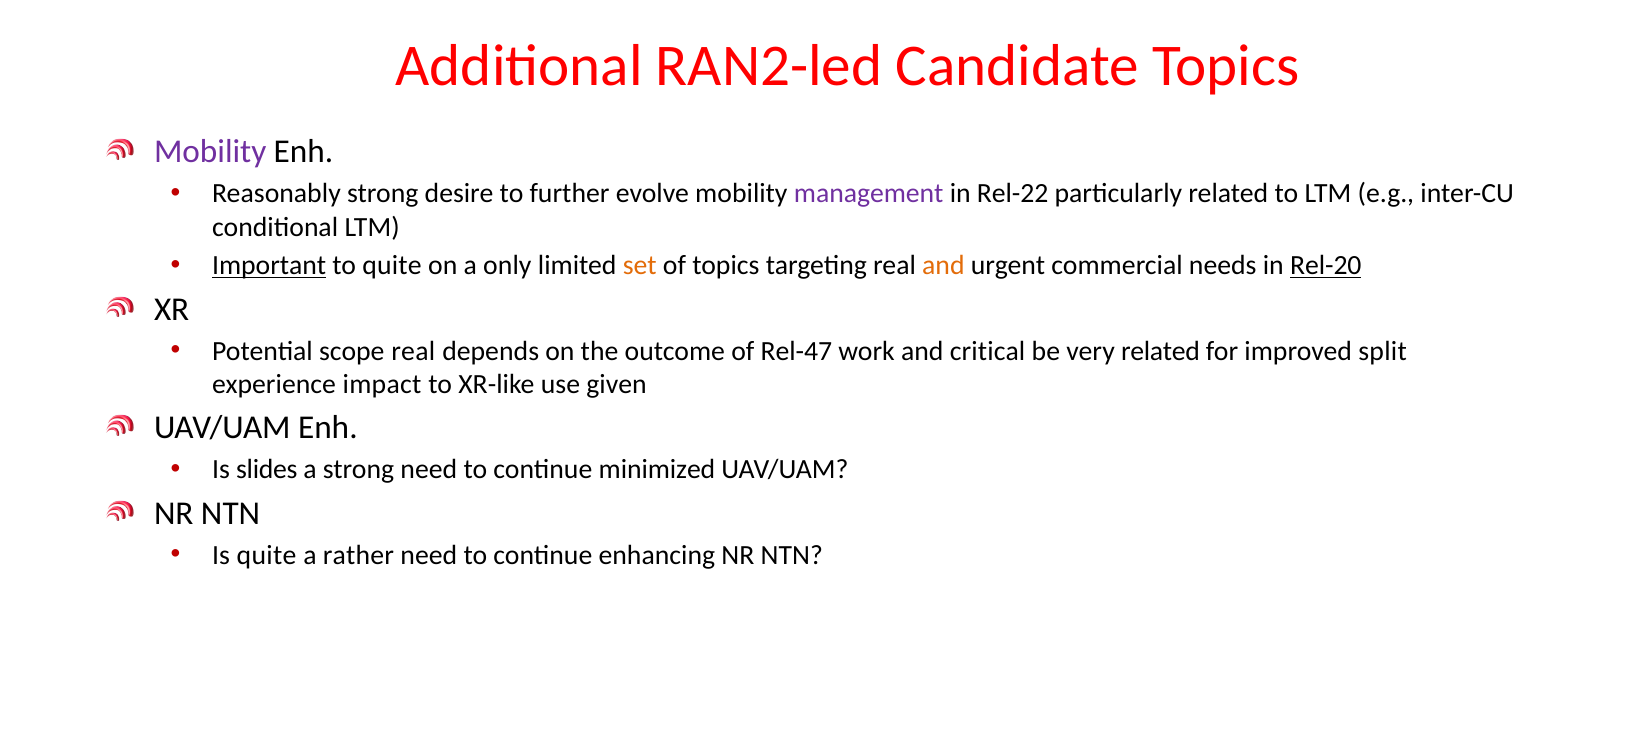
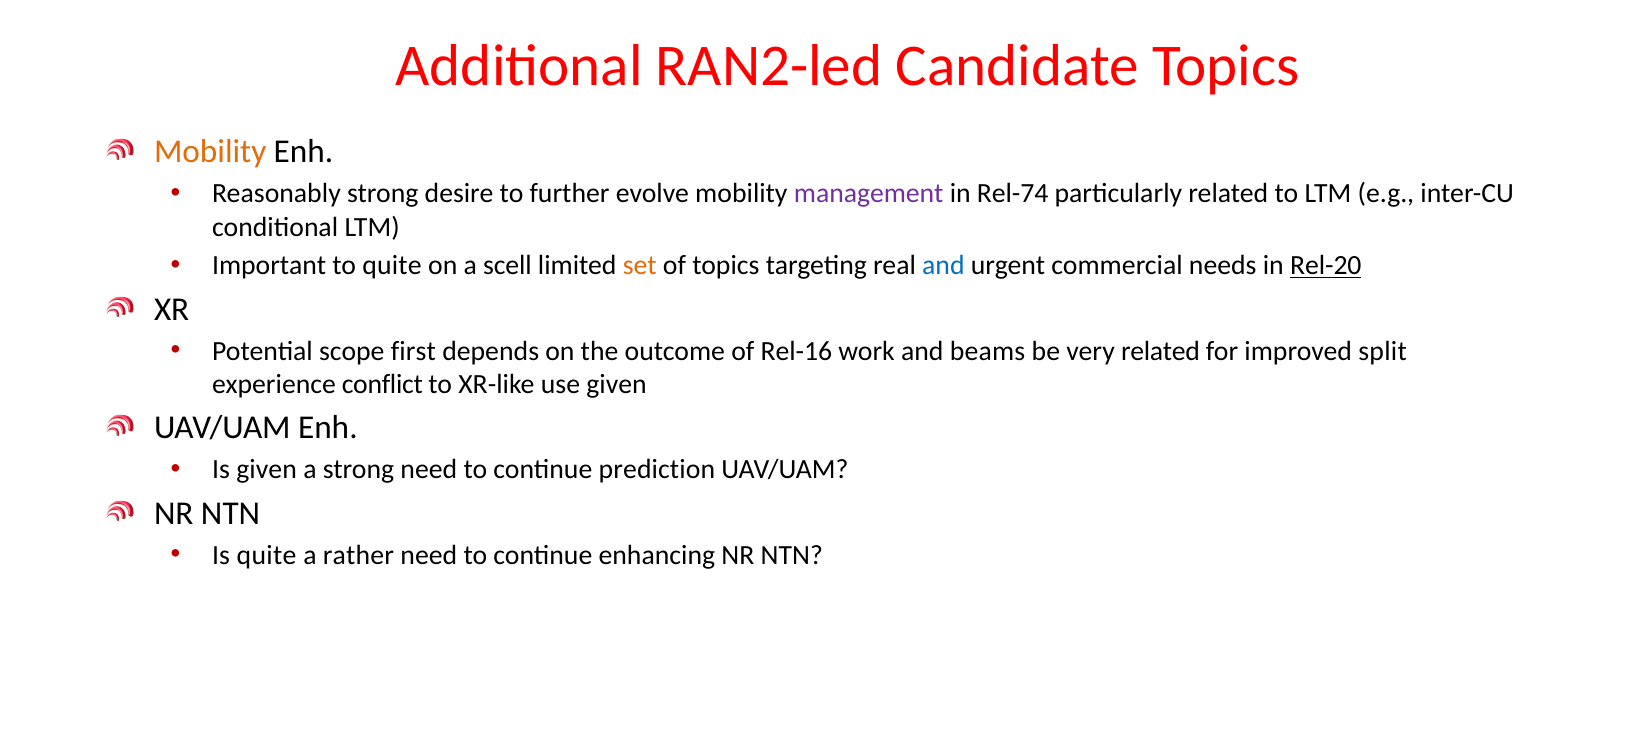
Mobility at (210, 152) colour: purple -> orange
Rel-22: Rel-22 -> Rel-74
Important underline: present -> none
only: only -> scell
and at (943, 266) colour: orange -> blue
scope real: real -> first
Rel-47: Rel-47 -> Rel-16
critical: critical -> beams
impact: impact -> conflict
Is slides: slides -> given
minimized: minimized -> prediction
